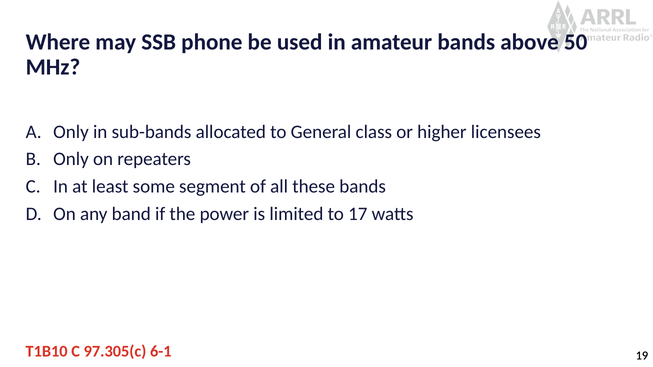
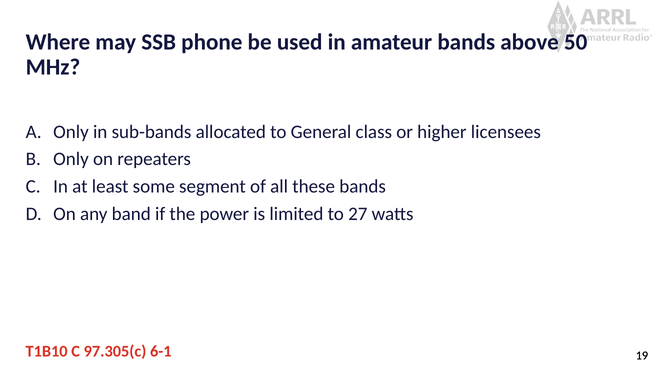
17: 17 -> 27
